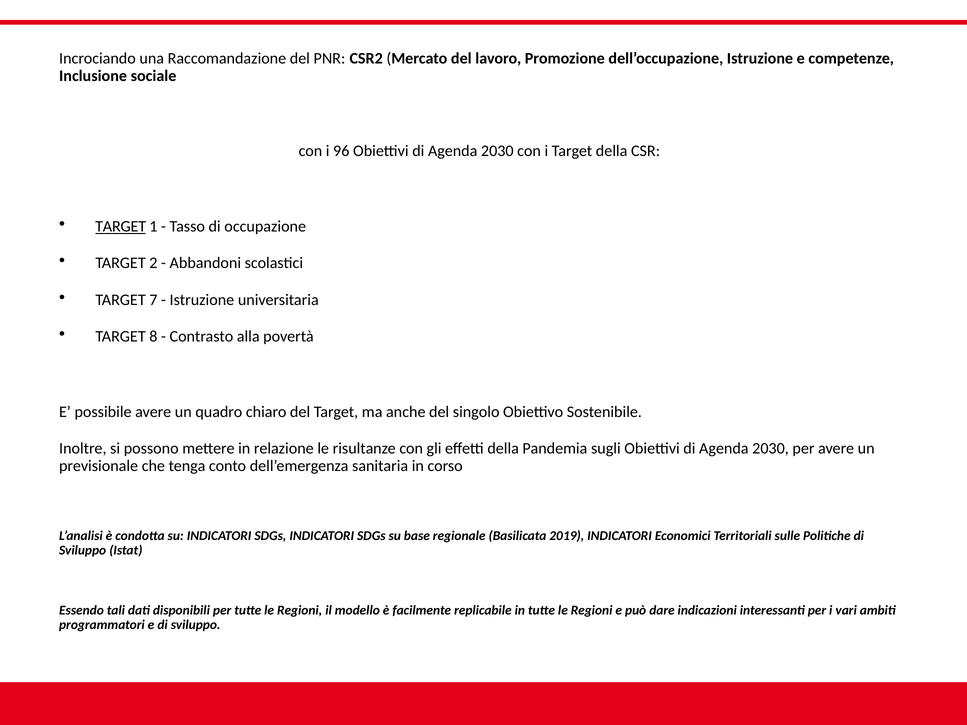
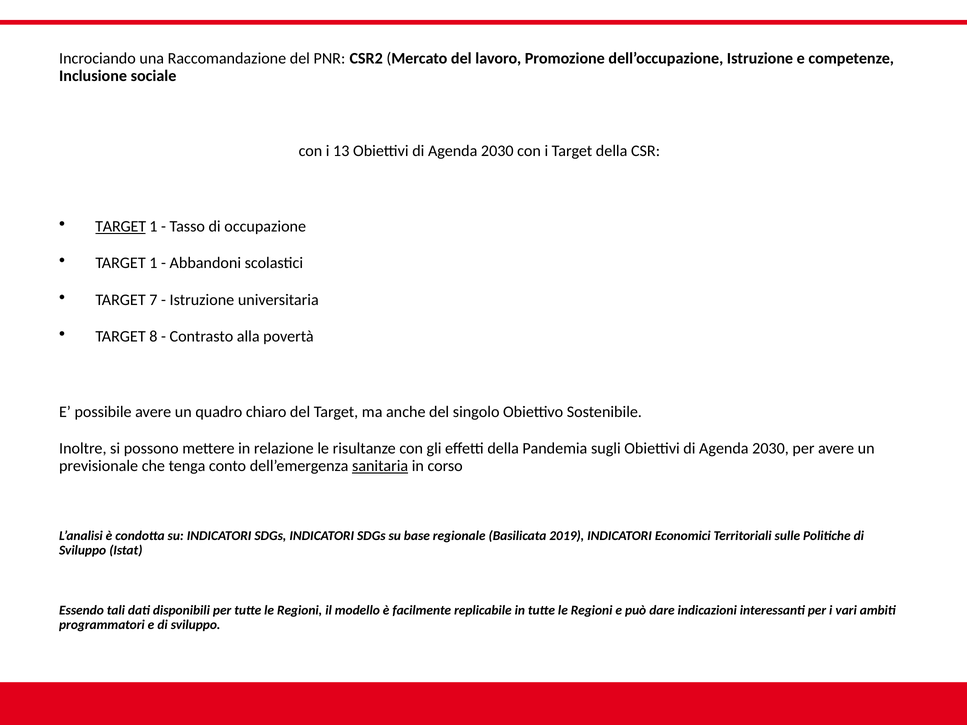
96: 96 -> 13
2 at (153, 263): 2 -> 1
sanitaria underline: none -> present
